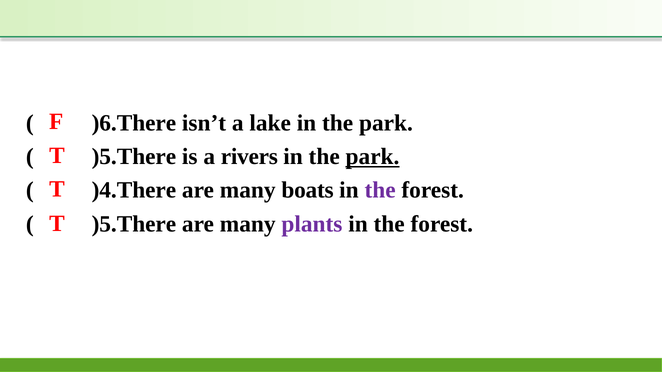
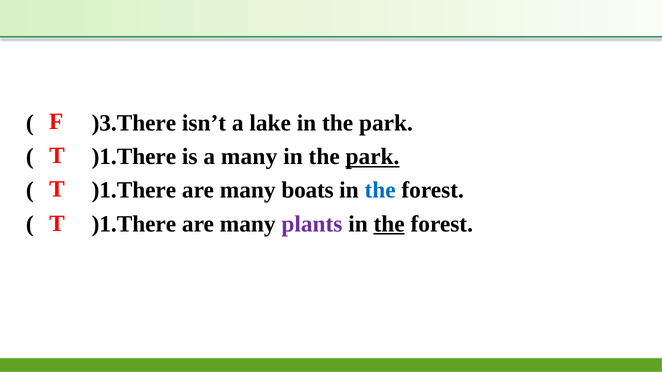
)6.There: )6.There -> )3.There
)5.There at (134, 157): )5.There -> )1.There
a rivers: rivers -> many
)4.There at (134, 190): )4.There -> )1.There
the at (380, 190) colour: purple -> blue
)5.There at (134, 224): )5.There -> )1.There
the at (389, 224) underline: none -> present
